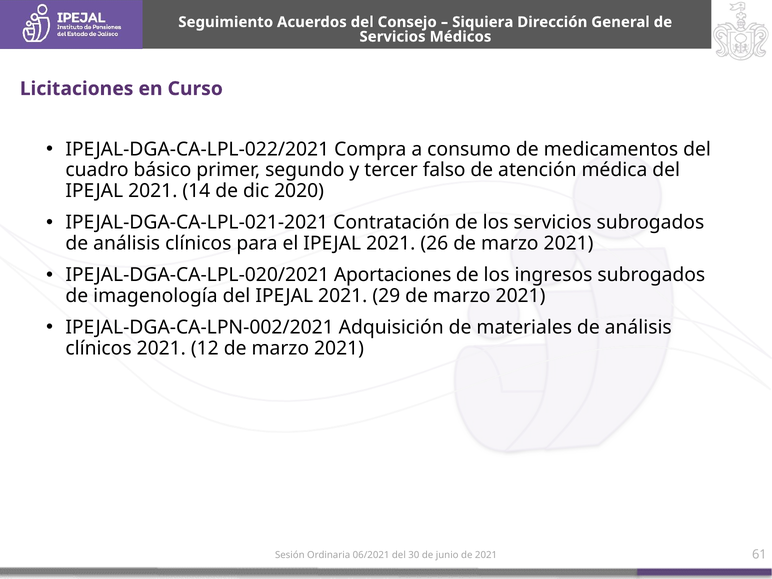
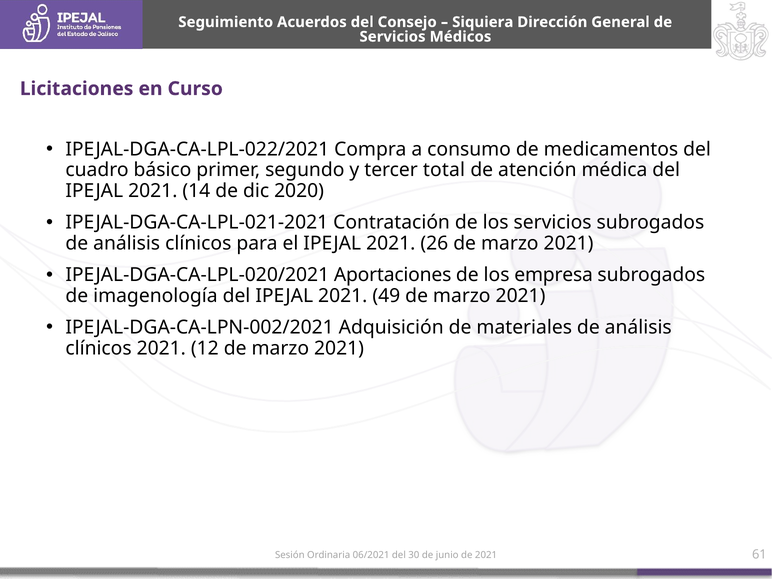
falso: falso -> total
ingresos: ingresos -> empresa
29: 29 -> 49
